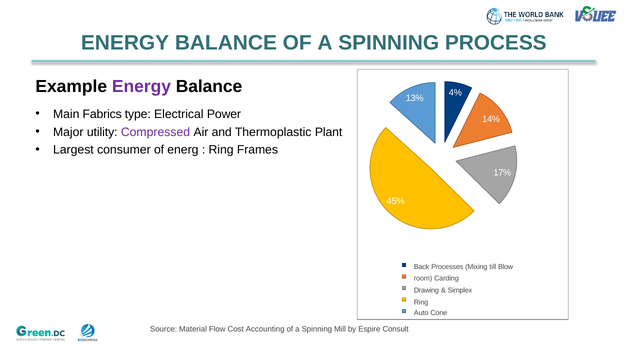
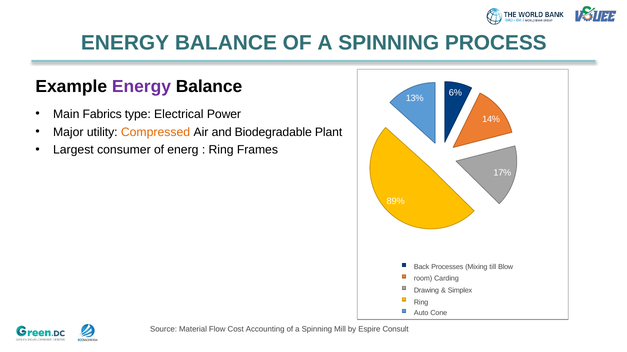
4%: 4% -> 6%
Compressed colour: purple -> orange
Thermoplastic: Thermoplastic -> Biodegradable
45%: 45% -> 89%
